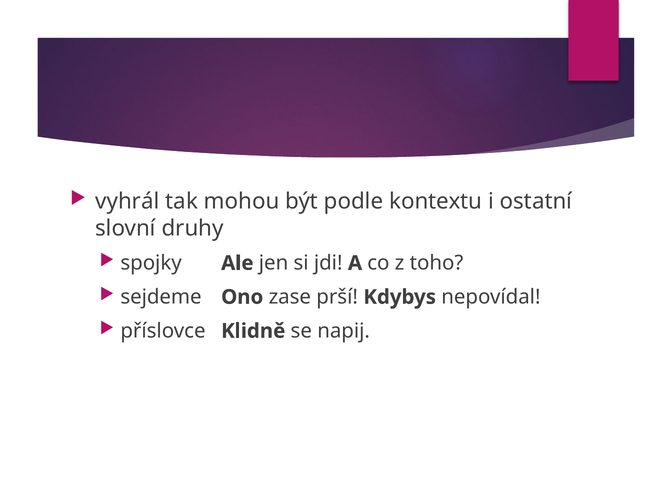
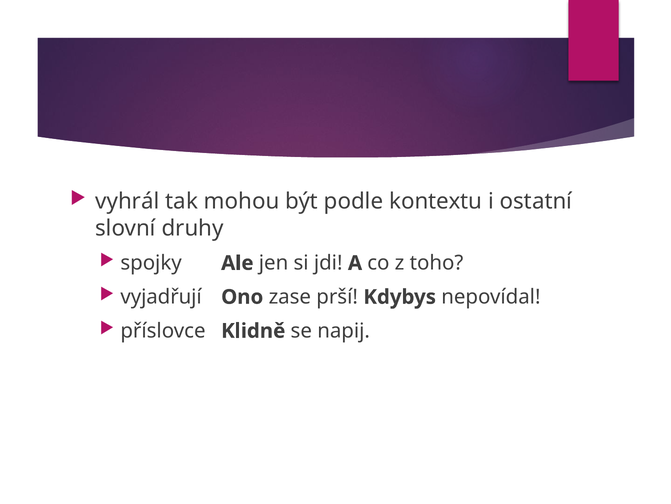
sejdeme: sejdeme -> vyjadřují
